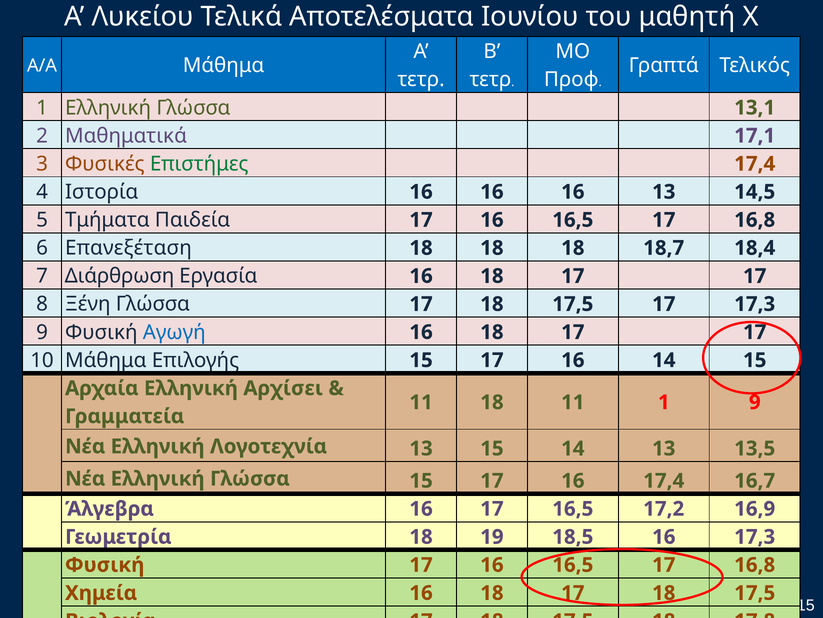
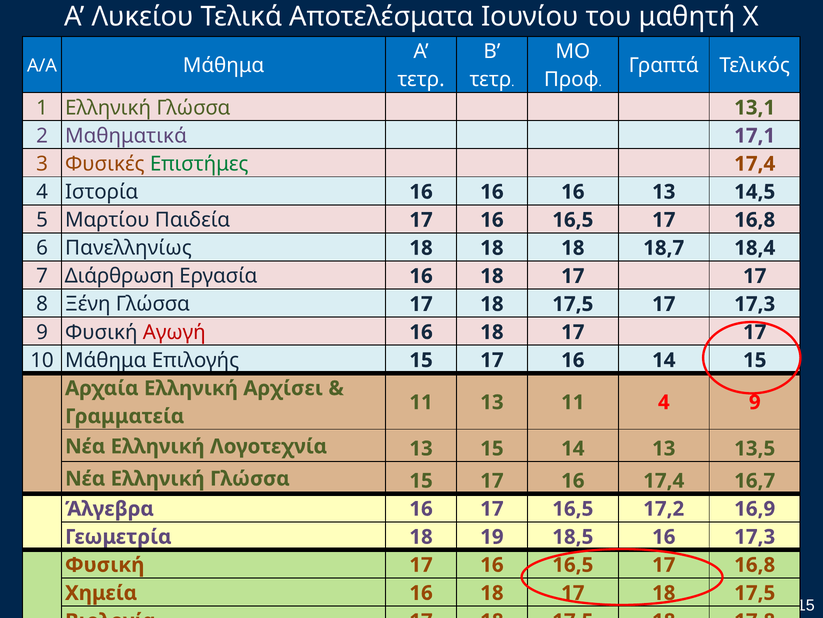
Τμήματα: Τμήματα -> Μαρτίου
Επανεξέταση: Επανεξέταση -> Πανελληνίως
Αγωγή colour: blue -> red
11 18: 18 -> 13
11 1: 1 -> 4
